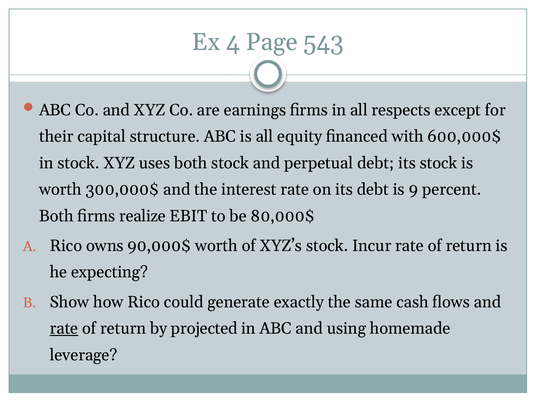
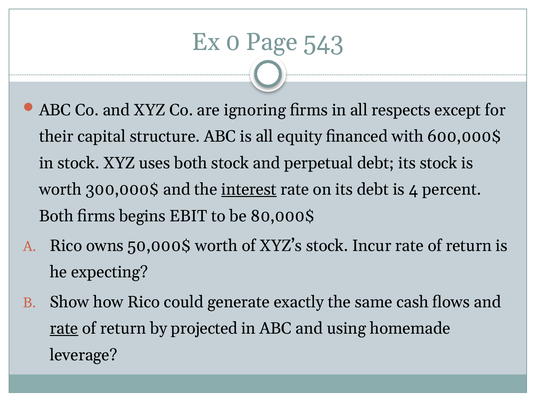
4: 4 -> 0
earnings: earnings -> ignoring
interest underline: none -> present
9: 9 -> 4
realize: realize -> begins
90,000$: 90,000$ -> 50,000$
